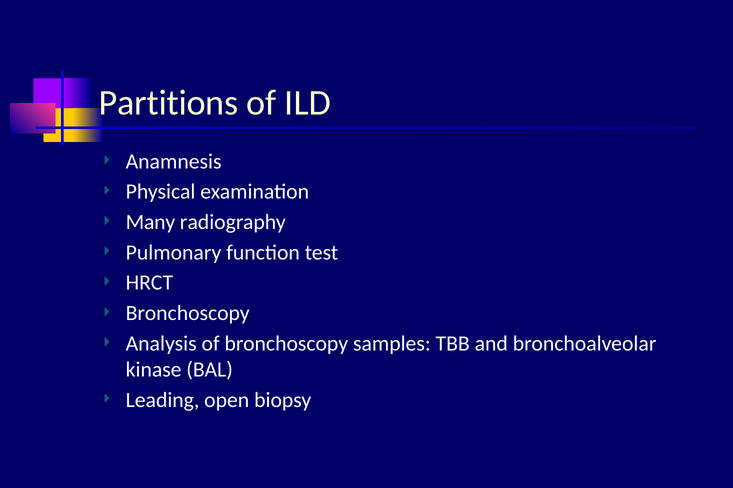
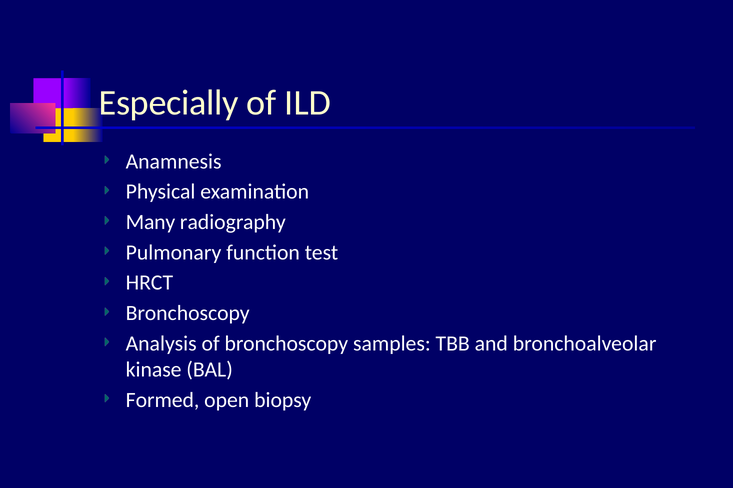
Partitions: Partitions -> Especially
Leading: Leading -> Formed
